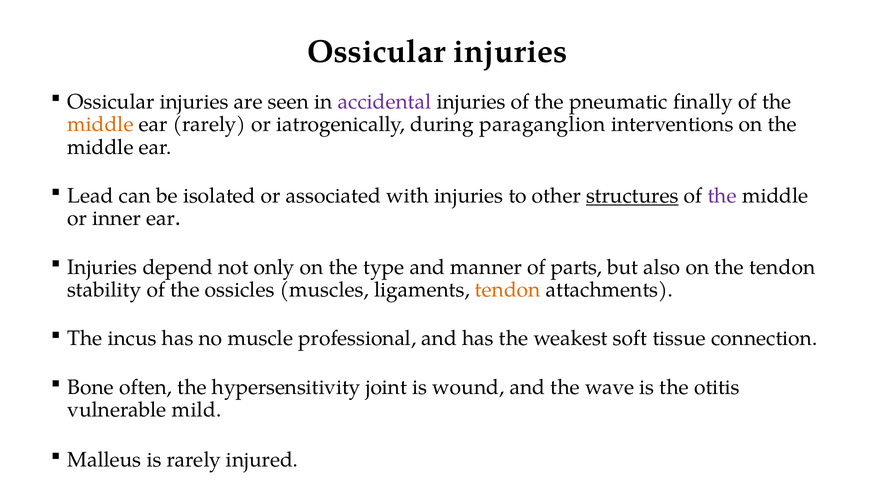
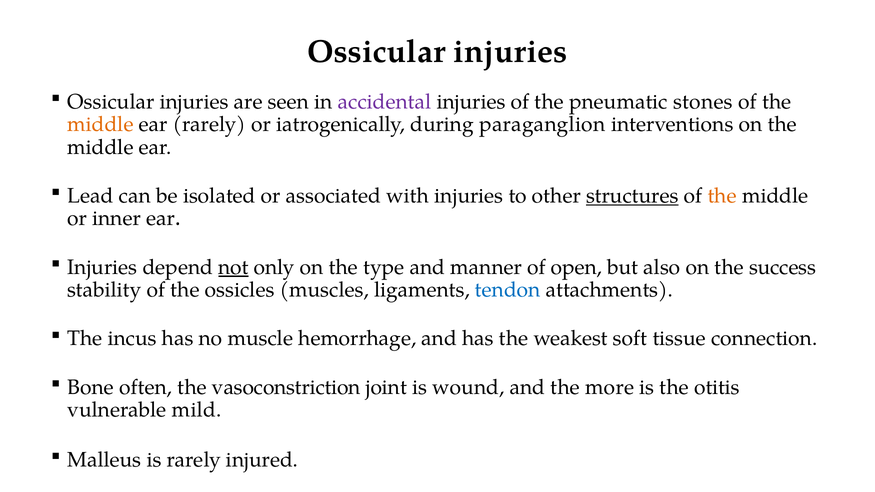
finally: finally -> stones
the at (722, 196) colour: purple -> orange
not underline: none -> present
parts: parts -> open
the tendon: tendon -> success
tendon at (508, 290) colour: orange -> blue
professional: professional -> hemorrhage
hypersensitivity: hypersensitivity -> vasoconstriction
wave: wave -> more
